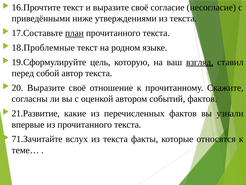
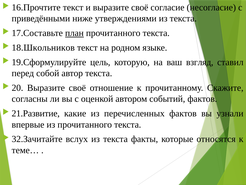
18.Проблемные: 18.Проблемные -> 18.Школьников
взгляд underline: present -> none
71.Зачитайте: 71.Зачитайте -> 32.Зачитайте
